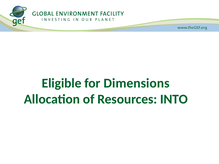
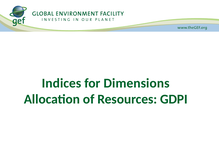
Eligible: Eligible -> Indices
INTO: INTO -> GDPI
